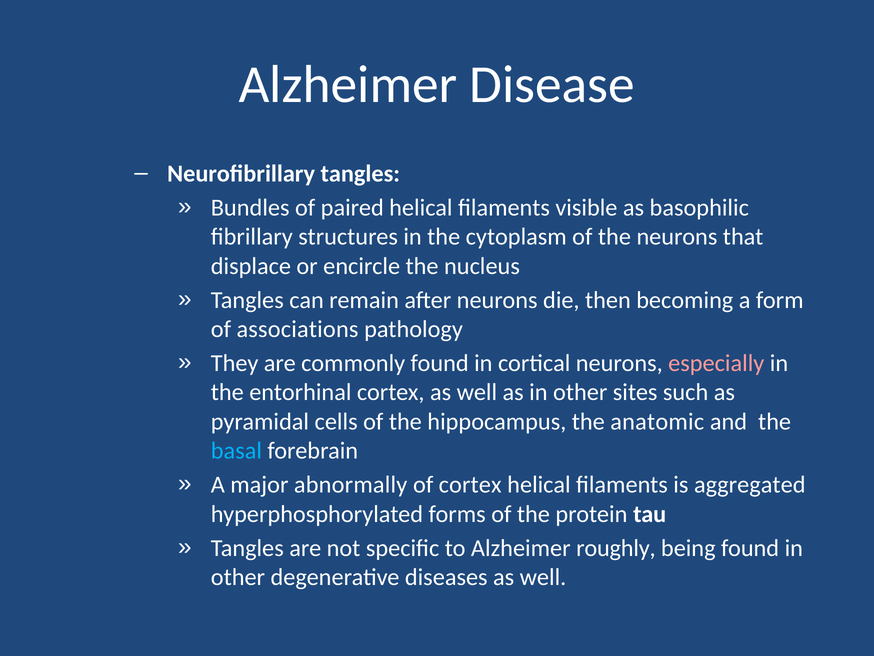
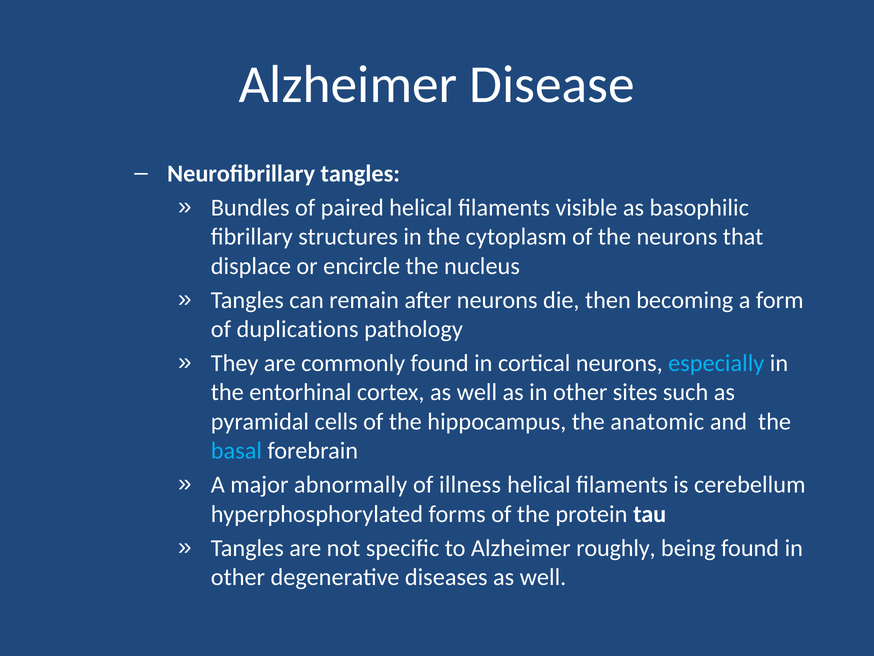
associations: associations -> duplications
especially colour: pink -> light blue
of cortex: cortex -> illness
aggregated: aggregated -> cerebellum
